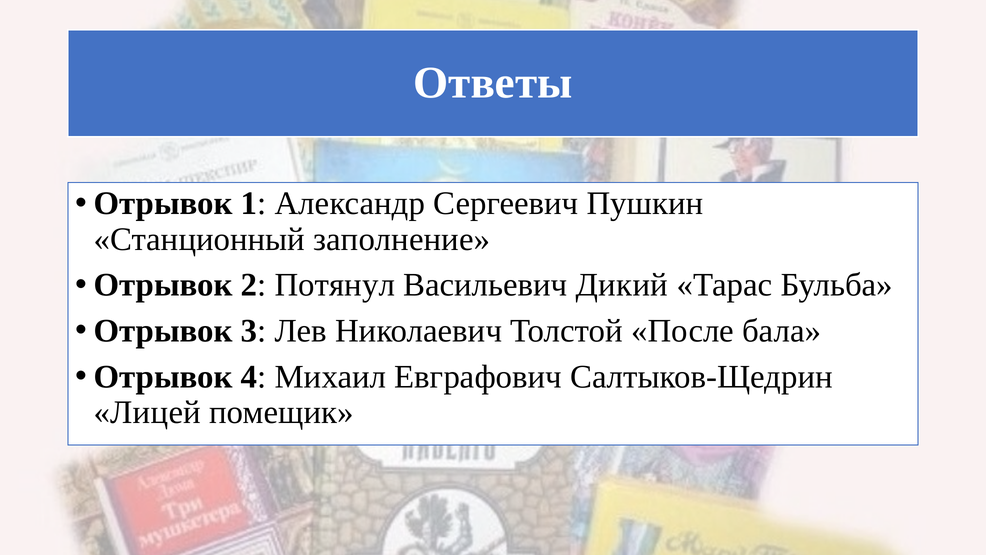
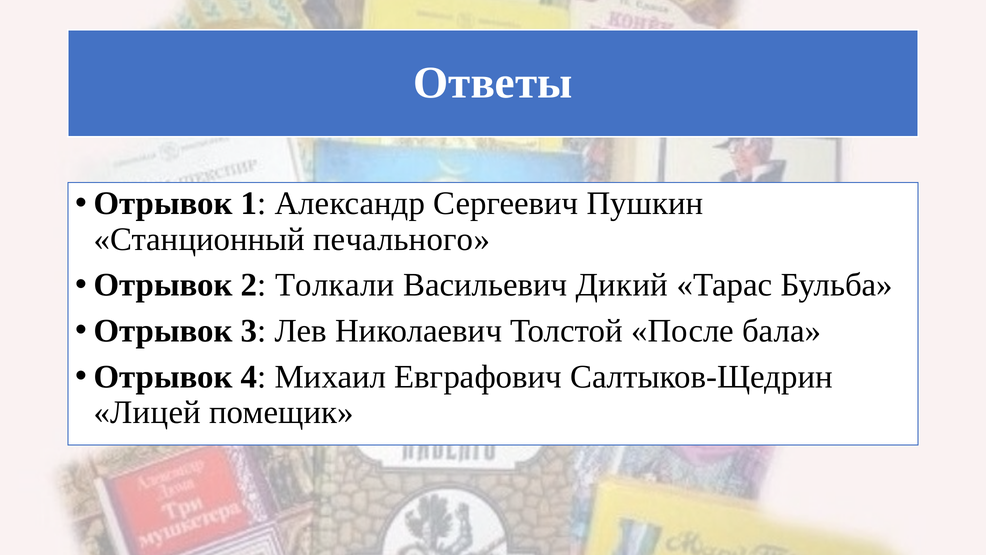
заполнение: заполнение -> печального
Потянул: Потянул -> Толкали
